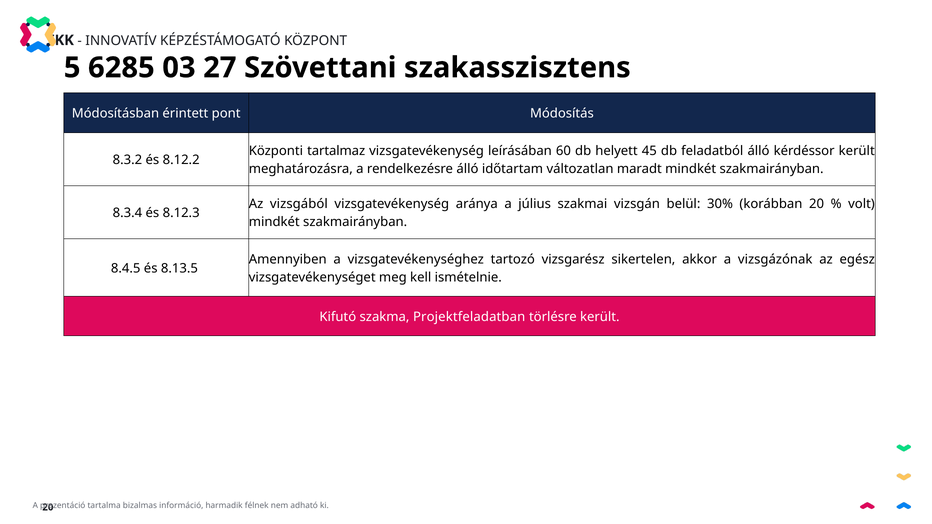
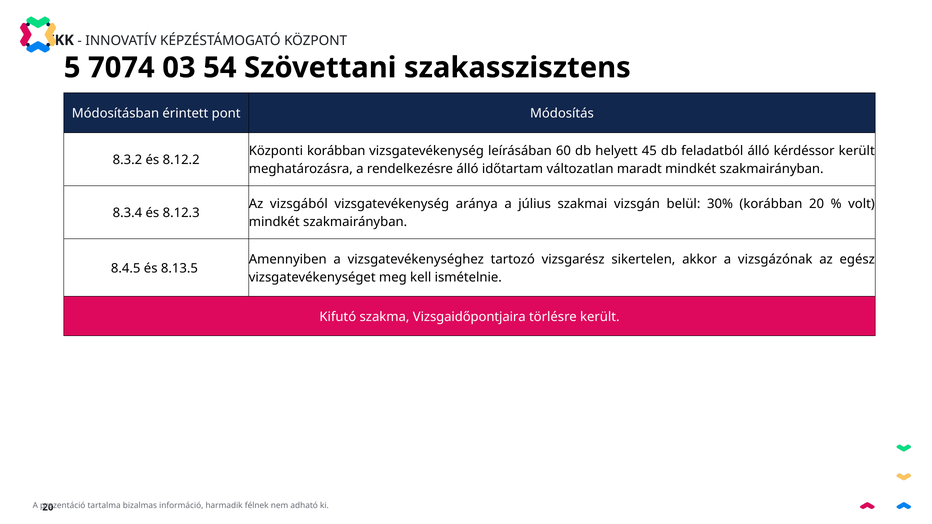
6285: 6285 -> 7074
27: 27 -> 54
Központi tartalmaz: tartalmaz -> korábban
Projektfeladatban: Projektfeladatban -> Vizsgaidőpontjaira
